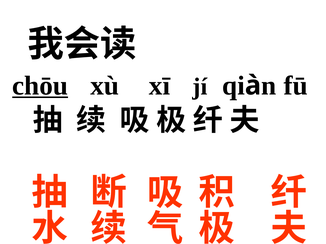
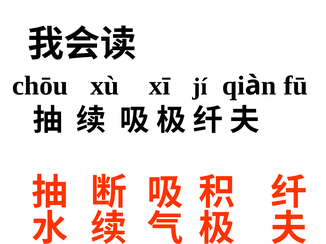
chōu underline: present -> none
